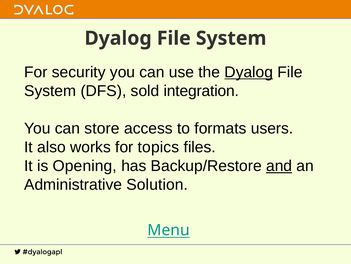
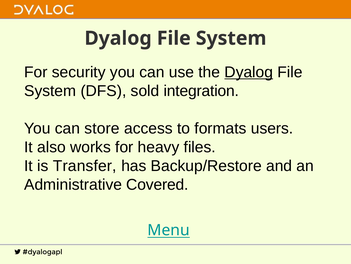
topics: topics -> heavy
Opening: Opening -> Transfer
and underline: present -> none
Solution: Solution -> Covered
